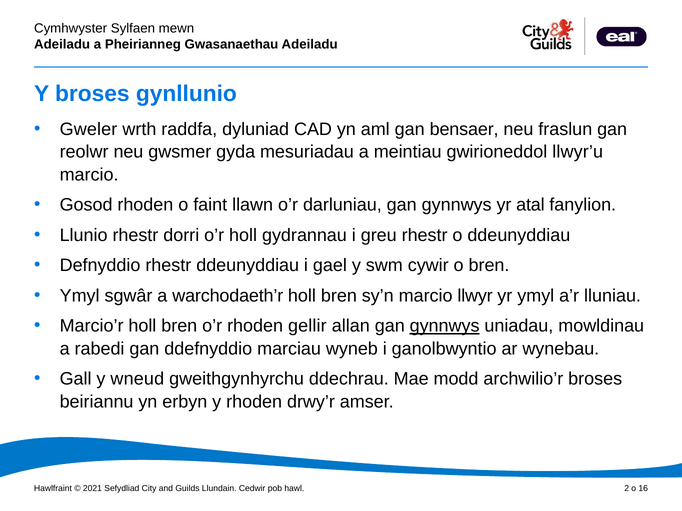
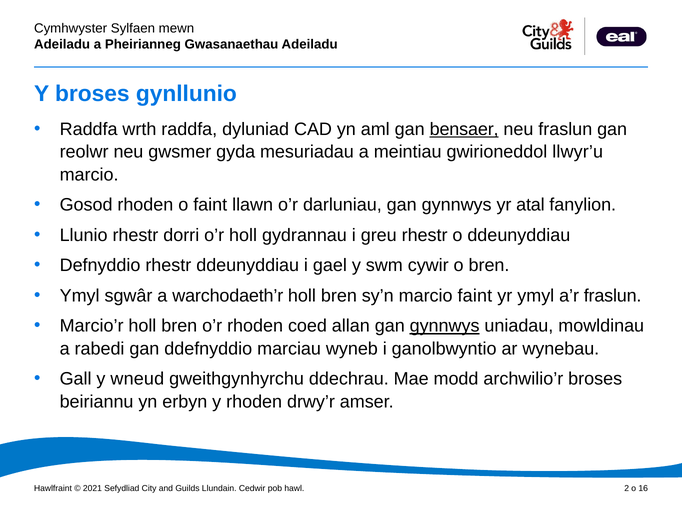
Gweler at (89, 129): Gweler -> Raddfa
bensaer underline: none -> present
marcio llwyr: llwyr -> faint
a’r lluniau: lluniau -> fraslun
gellir: gellir -> coed
